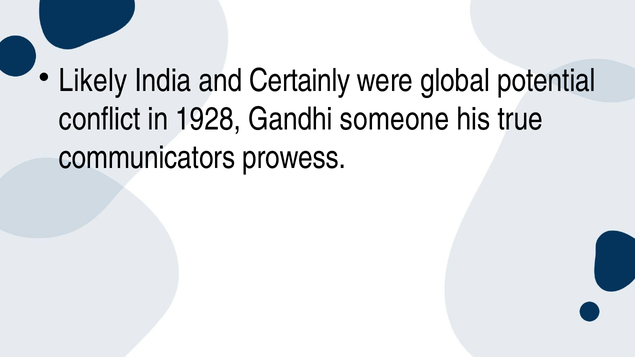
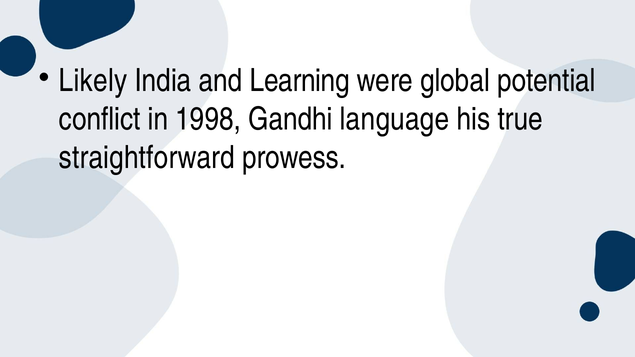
Certainly: Certainly -> Learning
1928: 1928 -> 1998
someone: someone -> language
communicators: communicators -> straightforward
